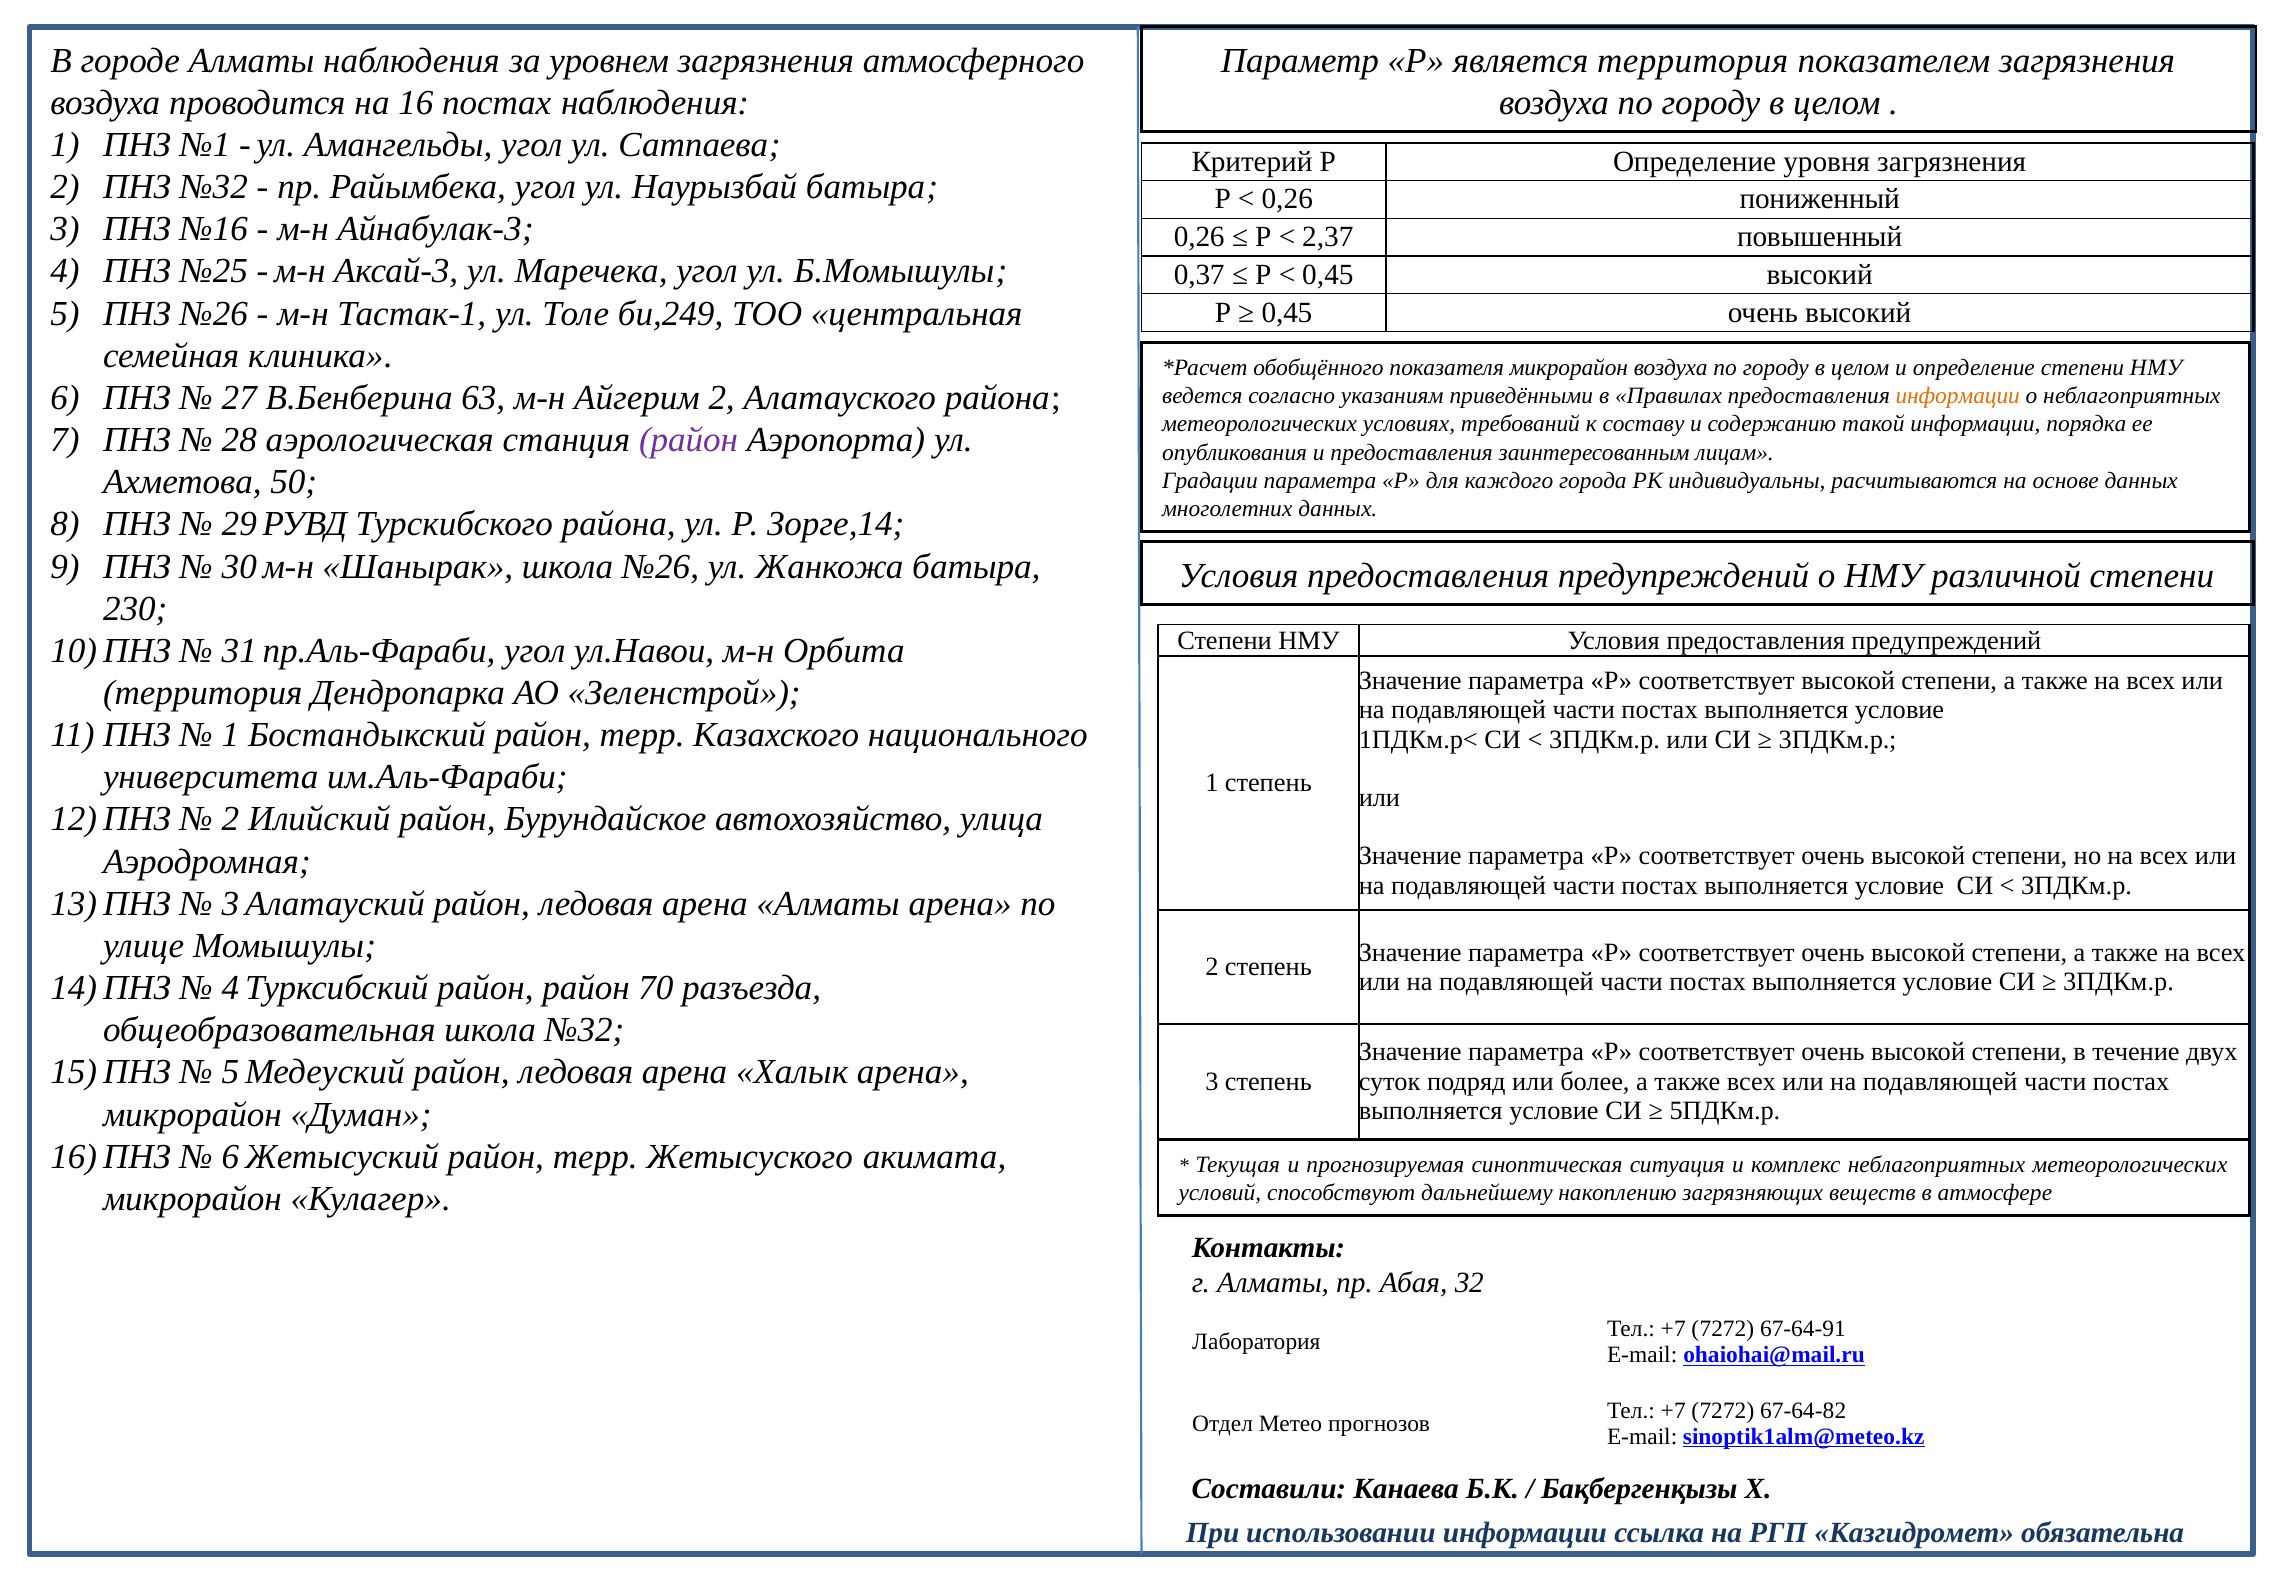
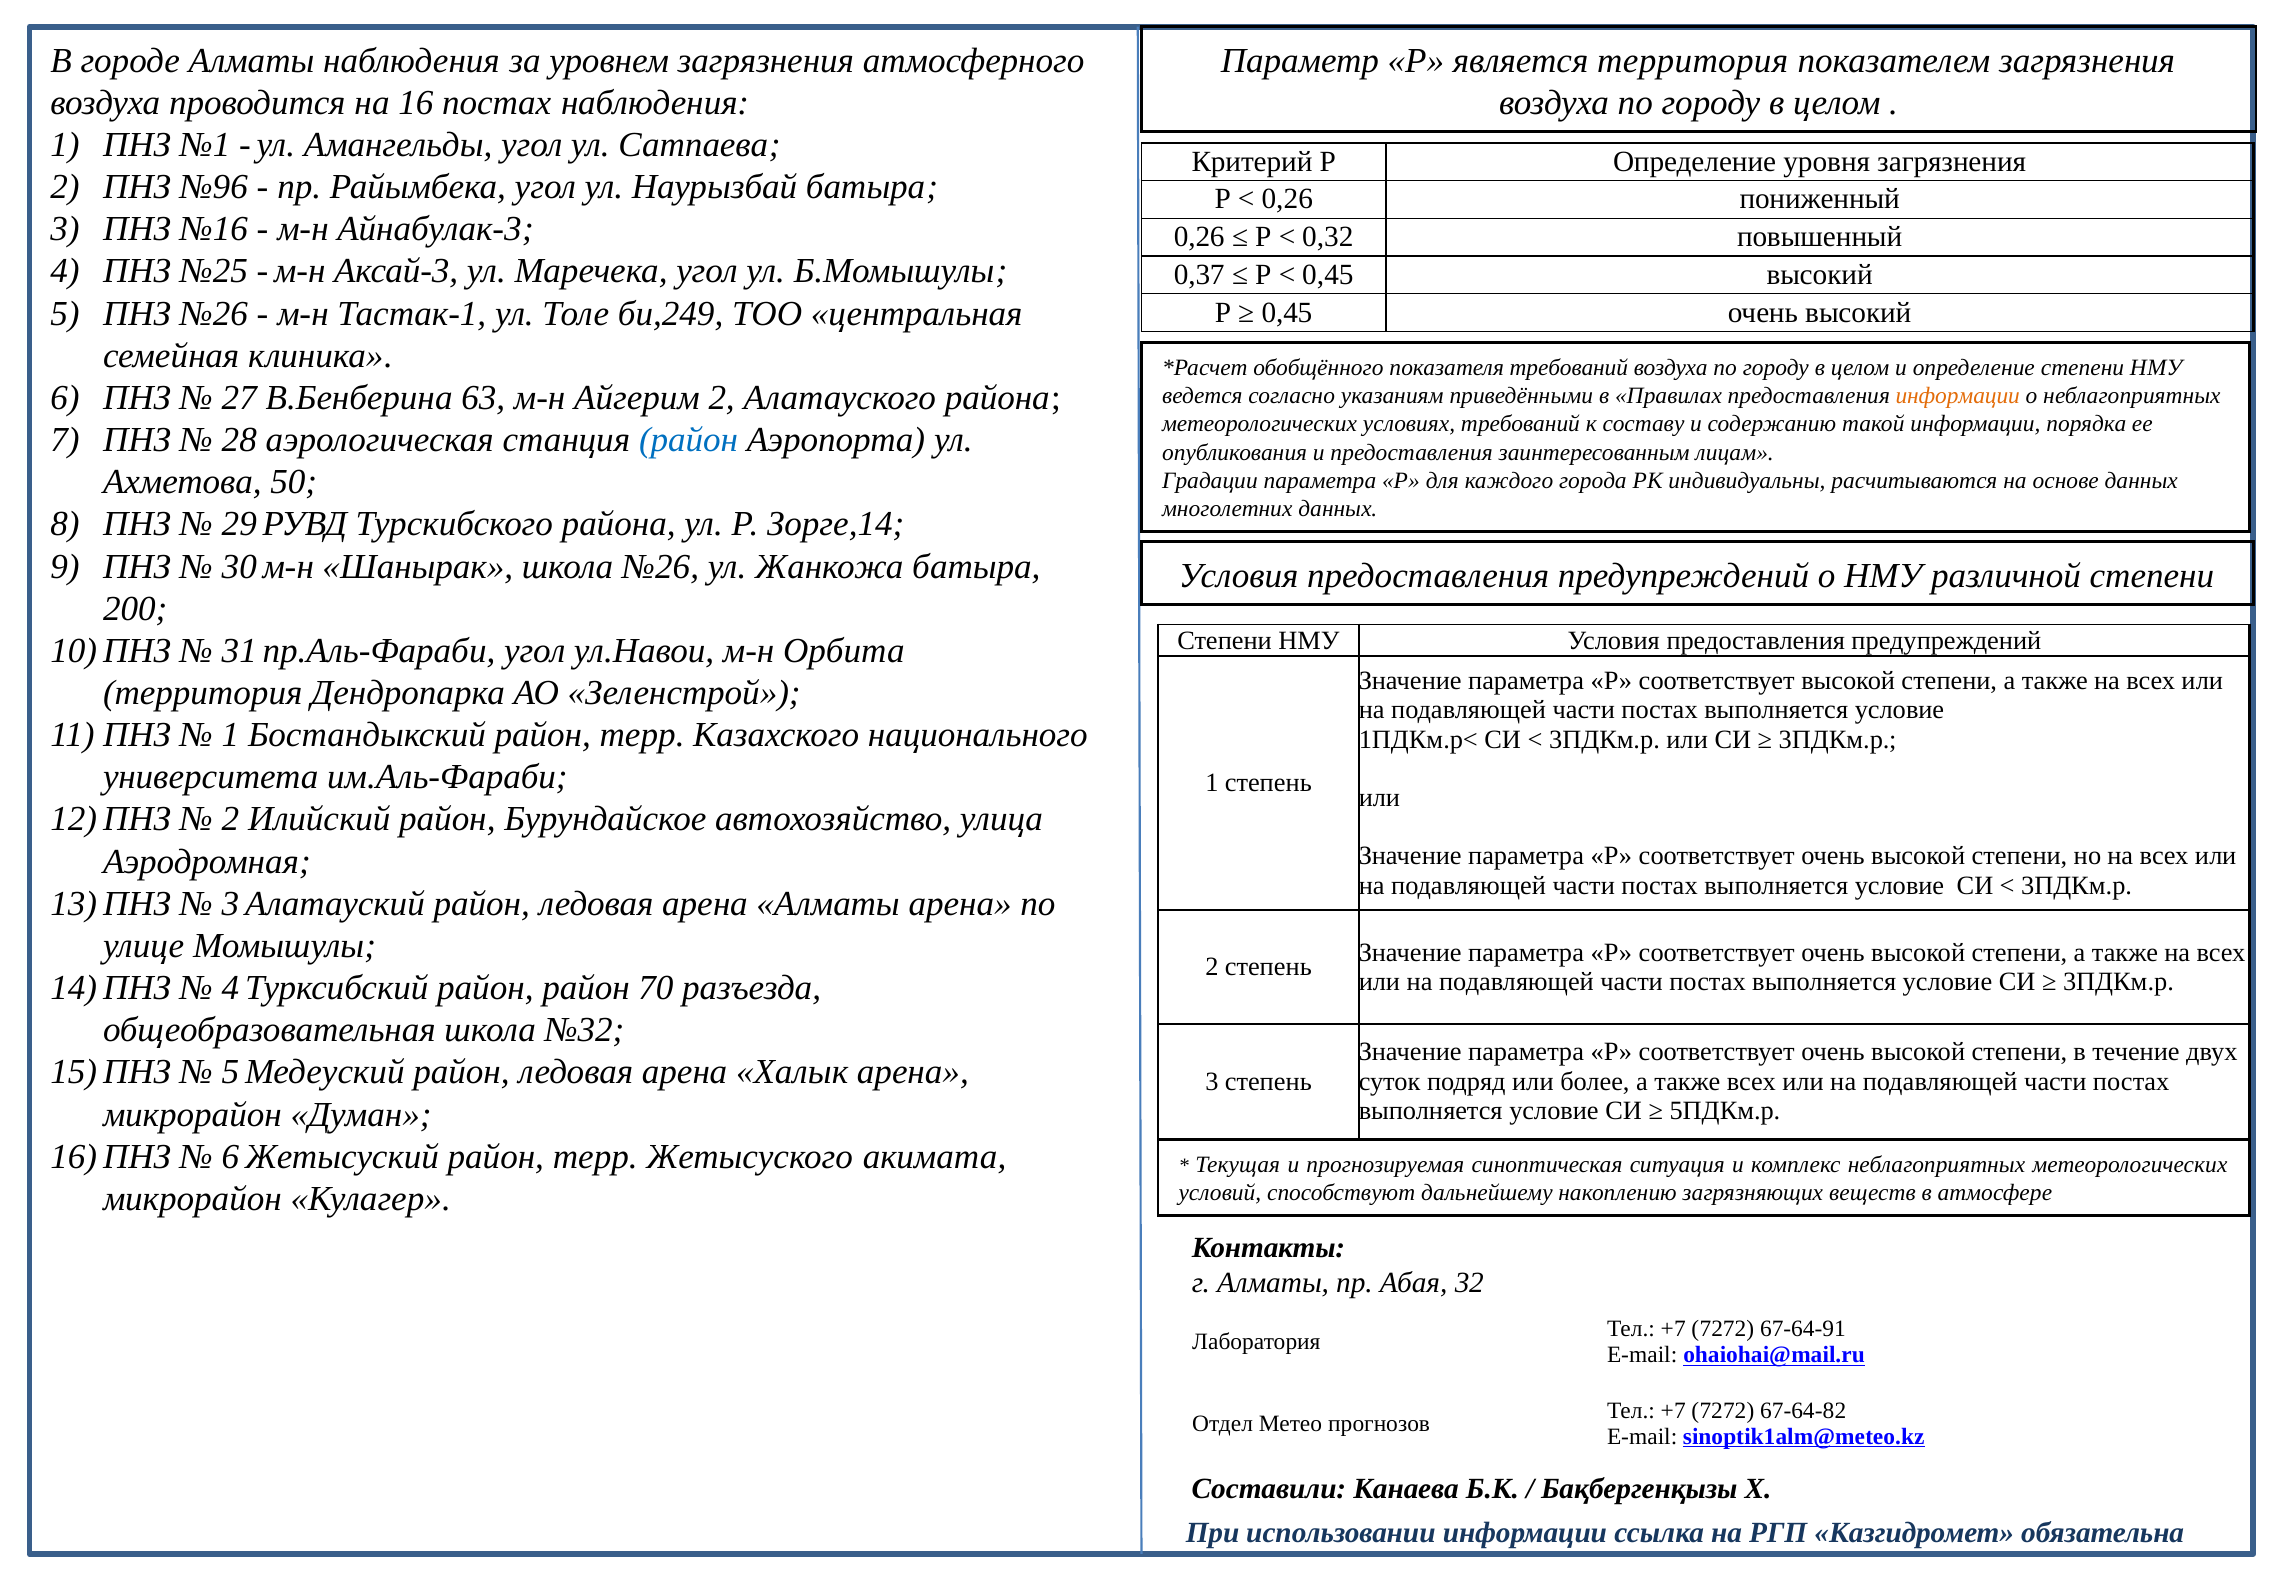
ПНЗ №32: №32 -> №96
2,37: 2,37 -> 0,32
показателя микрорайон: микрорайон -> требований
район at (689, 440) colour: purple -> blue
230: 230 -> 200
